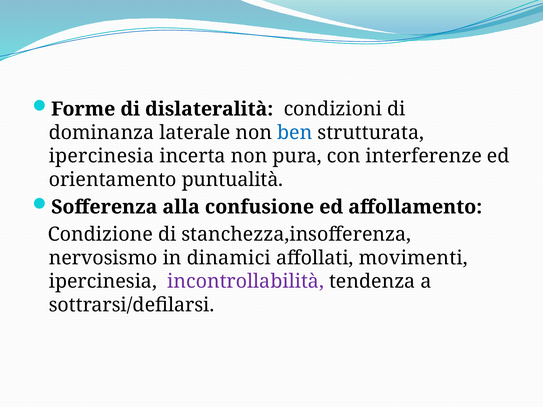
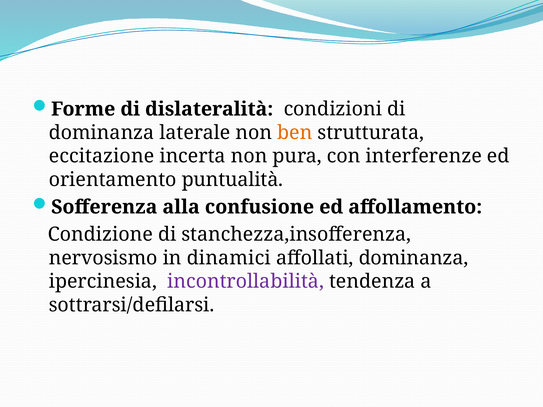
ben colour: blue -> orange
ipercinesia at (101, 156): ipercinesia -> eccitazione
affollati movimenti: movimenti -> dominanza
